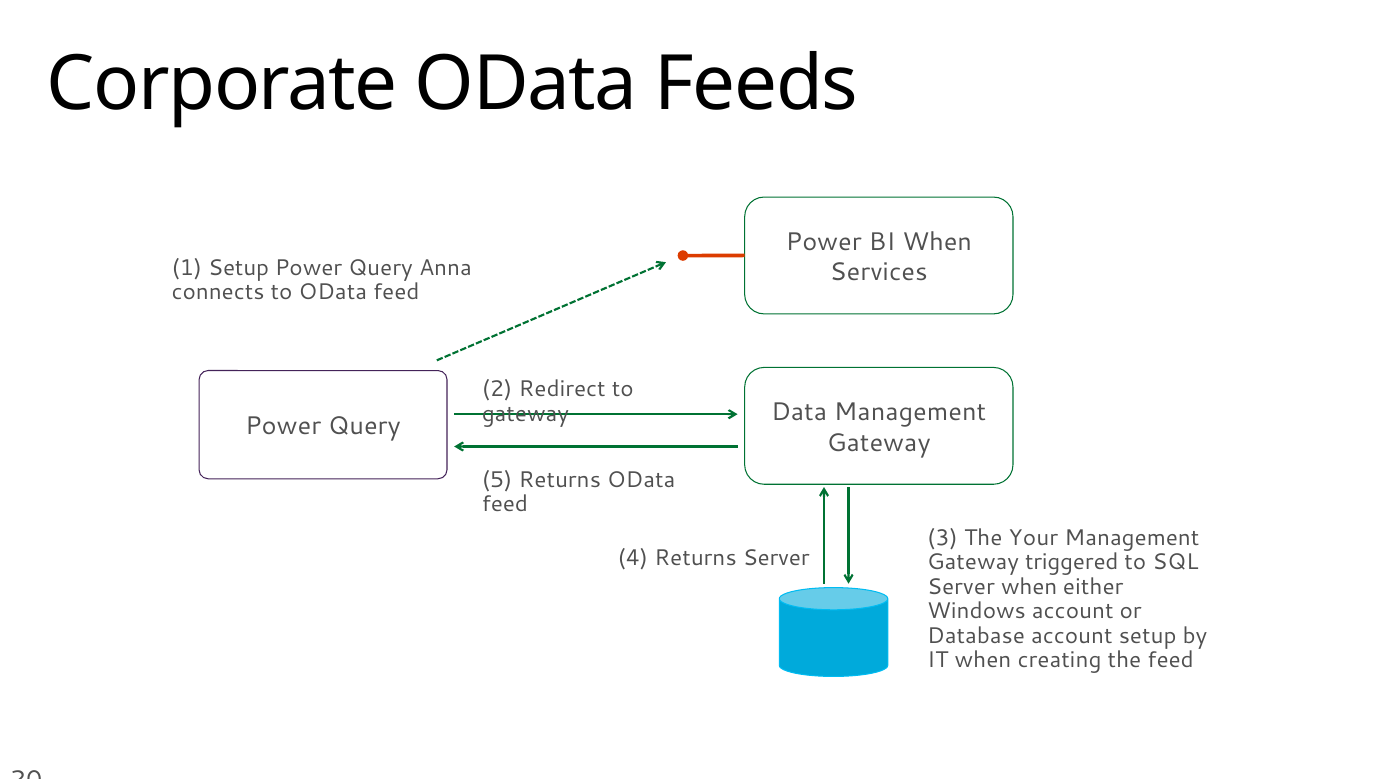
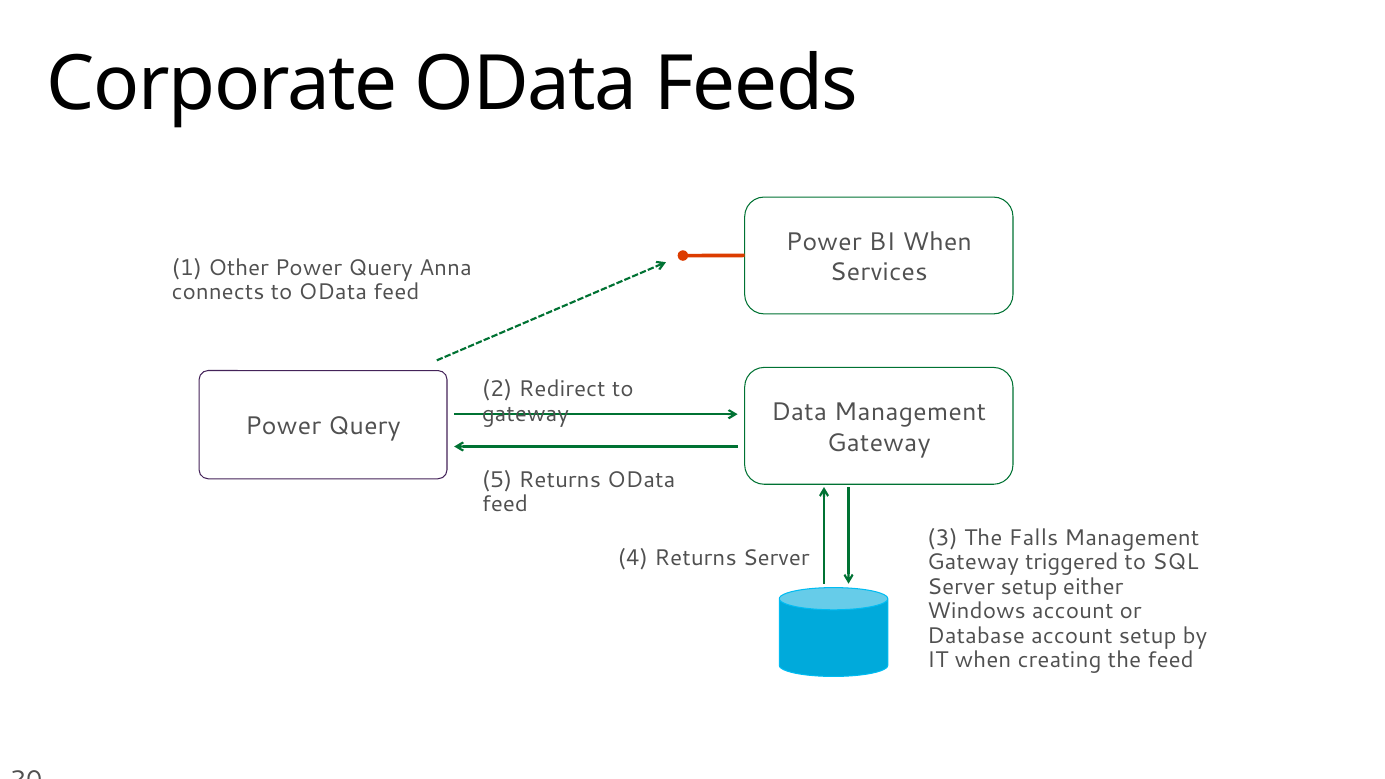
1 Setup: Setup -> Other
Your: Your -> Falls
Server when: when -> setup
